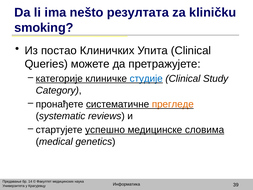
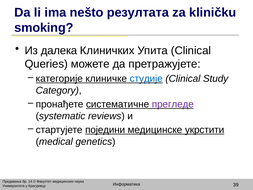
постао: постао -> далека
прегледе colour: orange -> purple
успешно: успешно -> поједини
словима: словима -> укрстити
